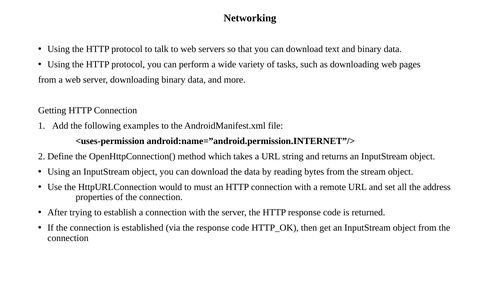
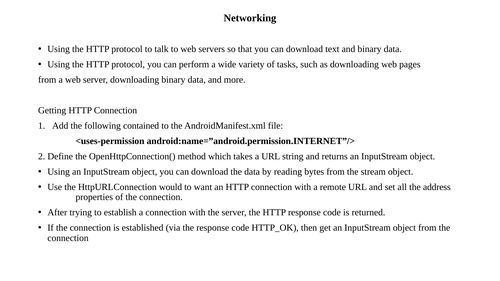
examples: examples -> contained
must: must -> want
